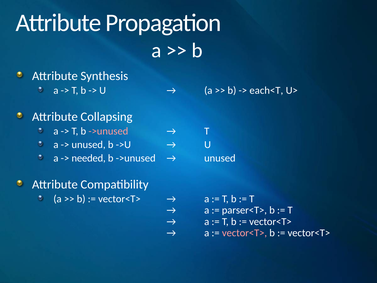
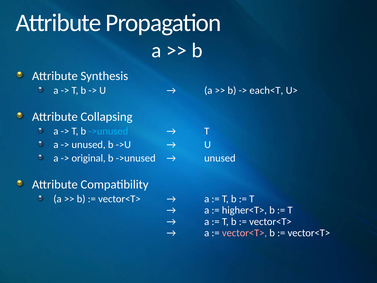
->unused at (108, 131) colour: pink -> light blue
needed: needed -> original
parser<T>: parser<T> -> higher<T>
